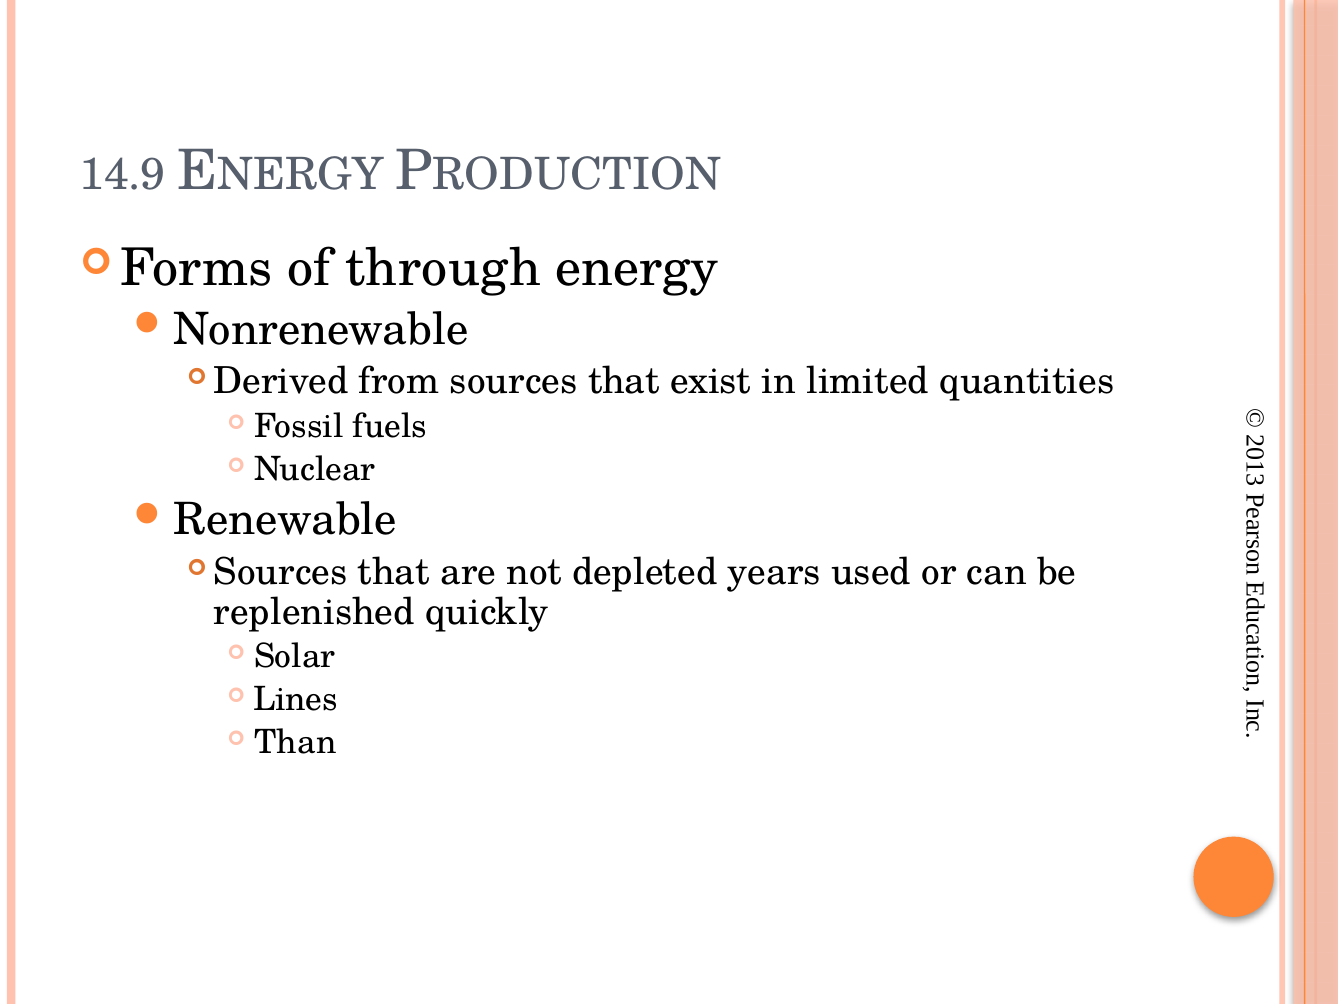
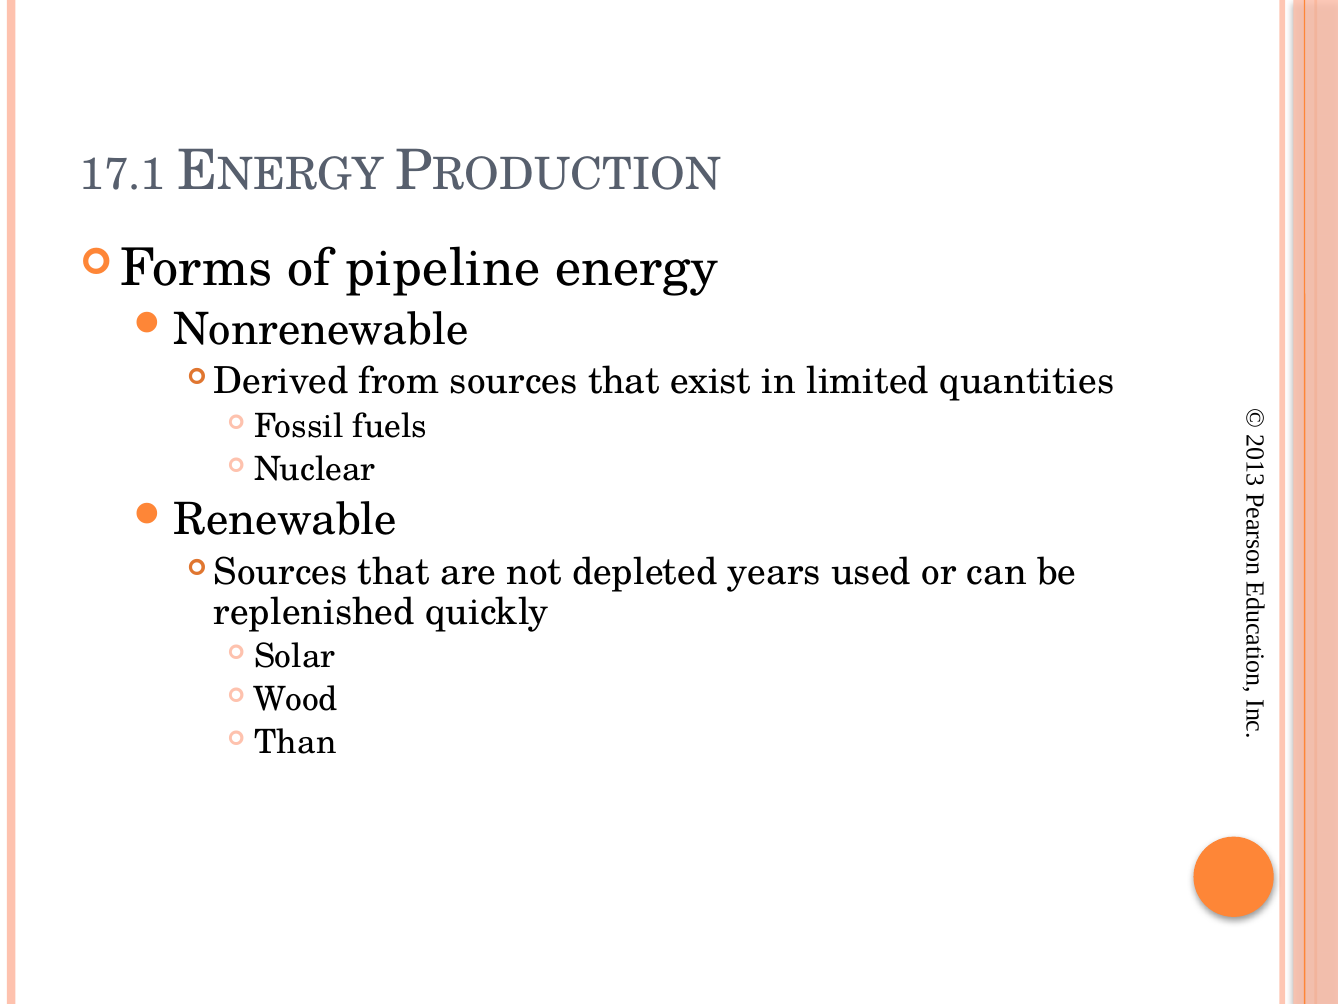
14.9: 14.9 -> 17.1
through: through -> pipeline
Lines: Lines -> Wood
